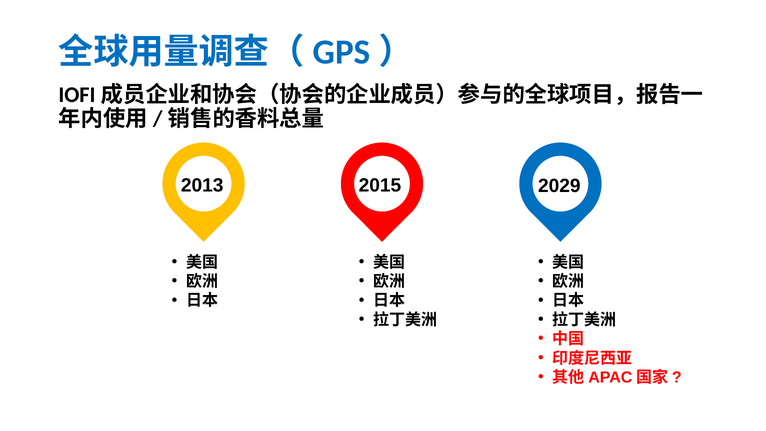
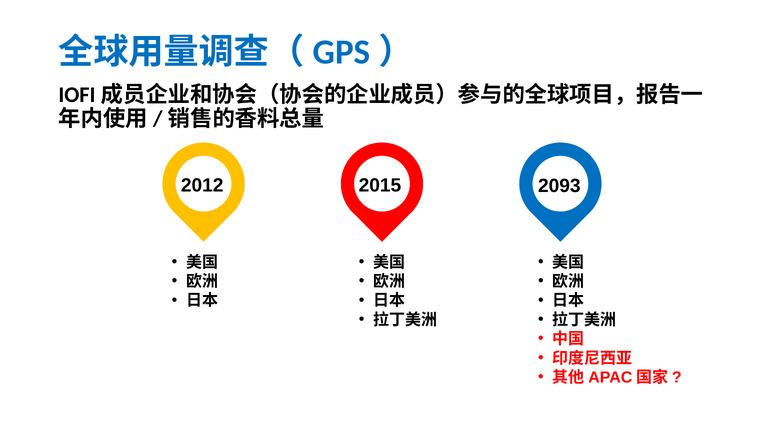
2013: 2013 -> 2012
2029: 2029 -> 2093
